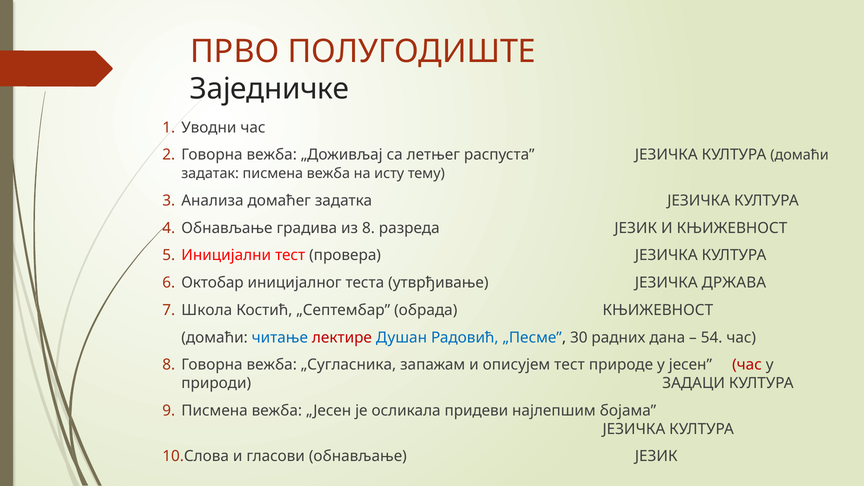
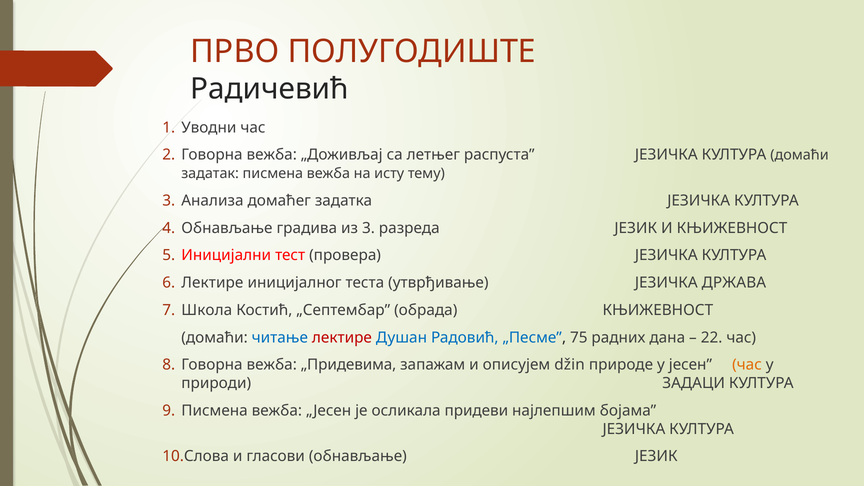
Заједничке: Заједничке -> Радичевић
из 8: 8 -> 3
Октобар at (212, 283): Октобар -> Лектире
30: 30 -> 75
54: 54 -> 22
„Сугласника: „Сугласника -> „Придевима
описујем тест: тест -> džin
час at (747, 365) colour: red -> orange
